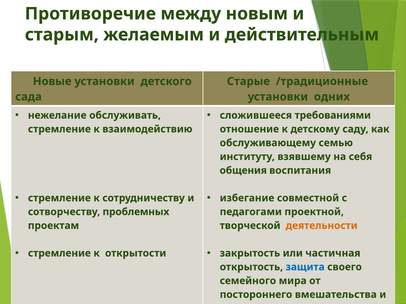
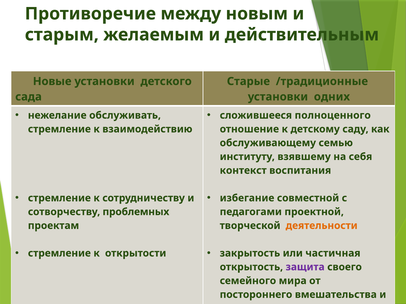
требованиями: требованиями -> полноценного
общения: общения -> контекст
защита colour: blue -> purple
